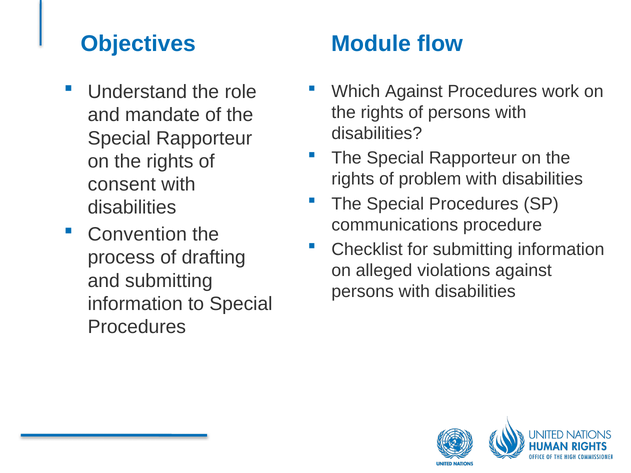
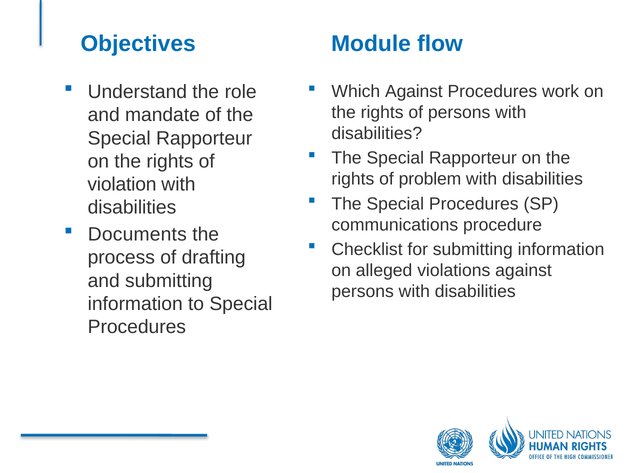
consent: consent -> violation
Convention: Convention -> Documents
